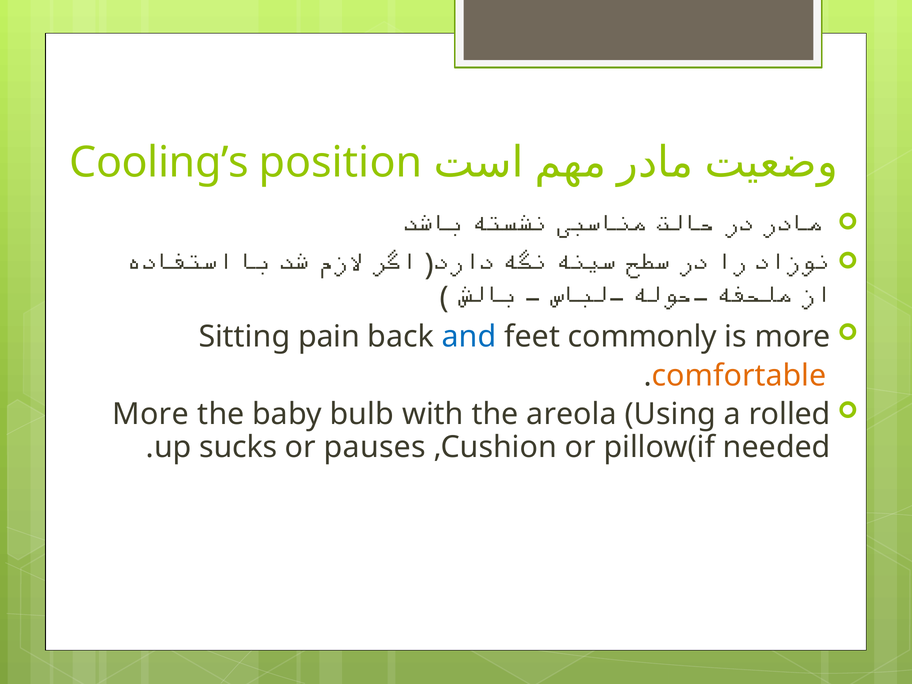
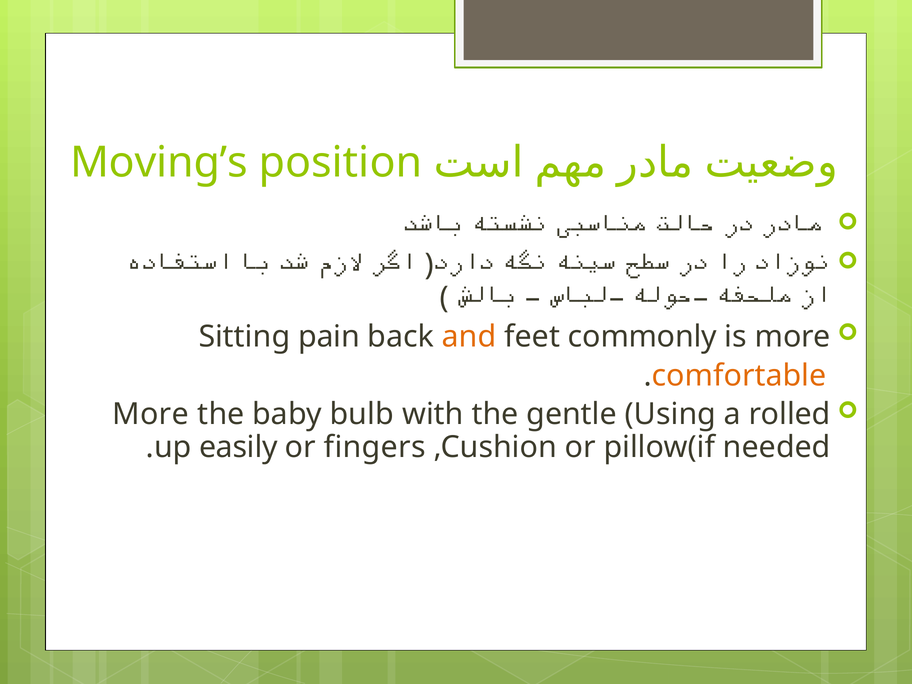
Cooling’s: Cooling’s -> Moving’s
and colour: blue -> orange
areola: areola -> gentle
sucks: sucks -> easily
pauses: pauses -> fingers
